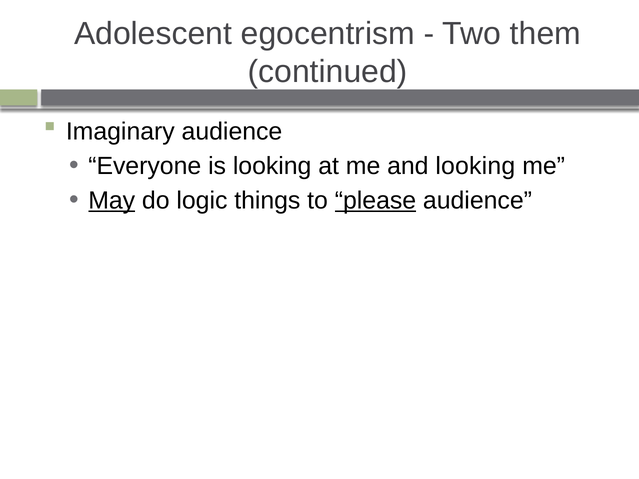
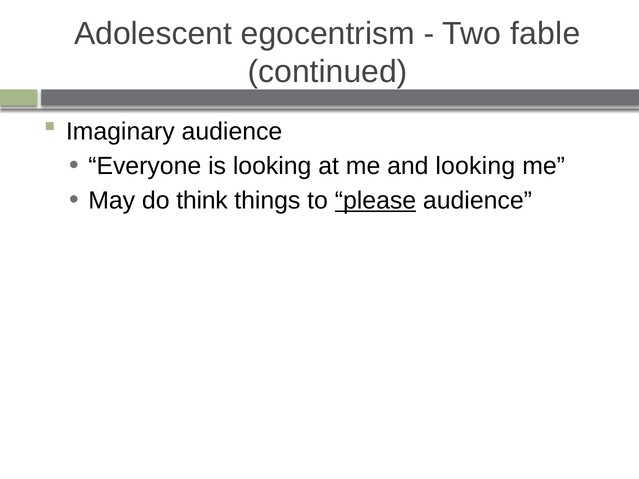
them: them -> fable
May underline: present -> none
logic: logic -> think
